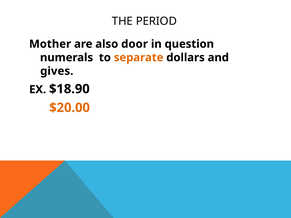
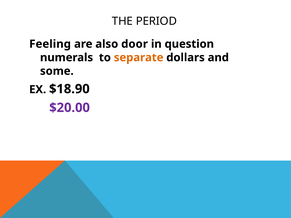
Mother: Mother -> Feeling
gives: gives -> some
$20.00 colour: orange -> purple
